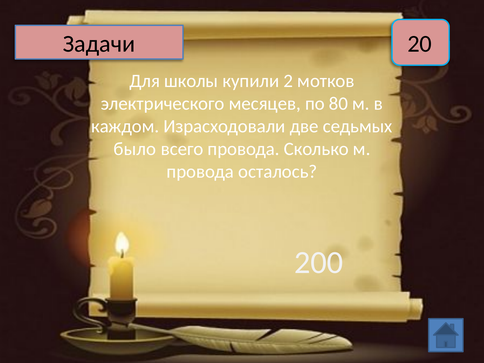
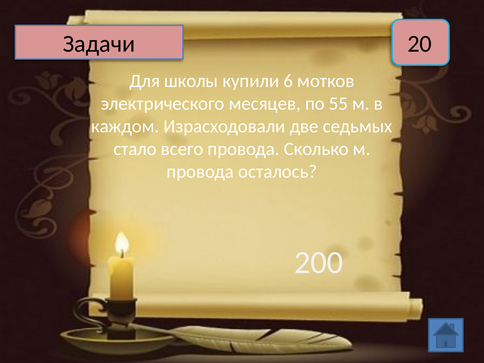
2: 2 -> 6
80: 80 -> 55
было: было -> стало
